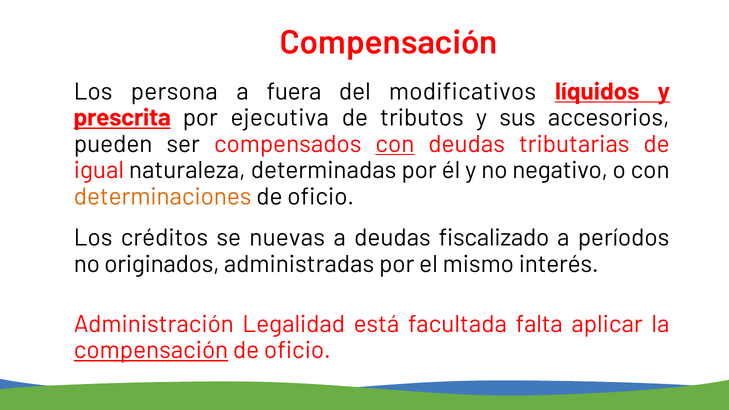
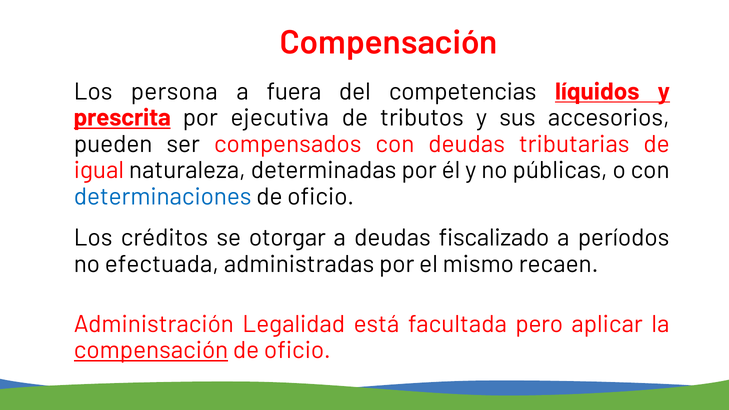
modificativos: modificativos -> competencias
con at (395, 144) underline: present -> none
negativo: negativo -> públicas
determinaciones colour: orange -> blue
nuevas: nuevas -> otorgar
originados: originados -> efectuada
interés: interés -> recaen
falta: falta -> pero
